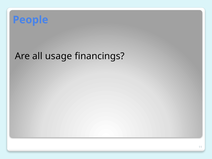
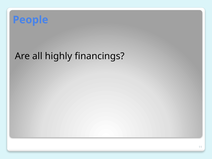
usage: usage -> highly
